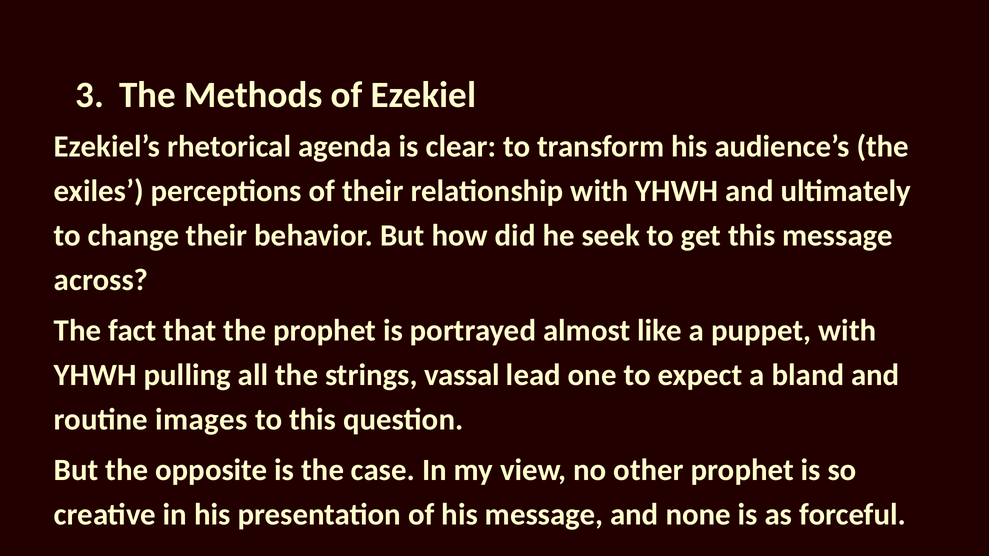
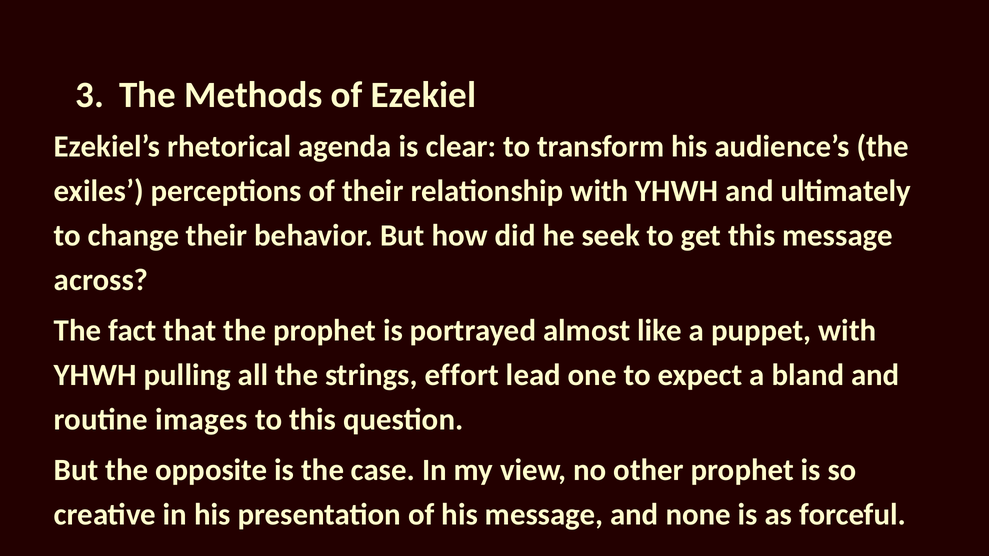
vassal: vassal -> effort
